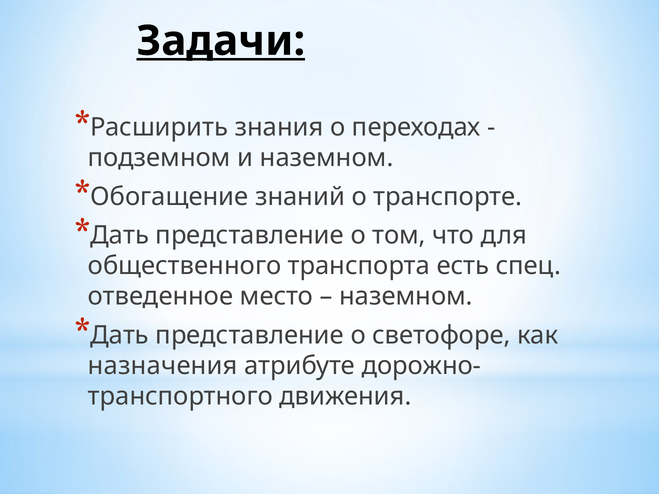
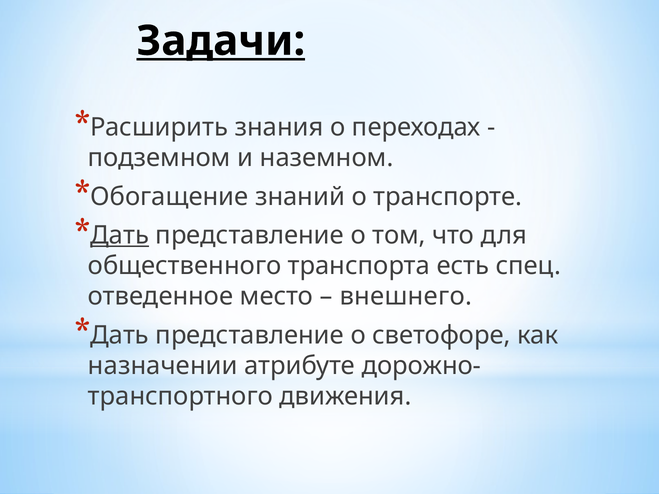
Дать at (120, 235) underline: none -> present
наземном at (406, 297): наземном -> внешнего
назначения: назначения -> назначении
